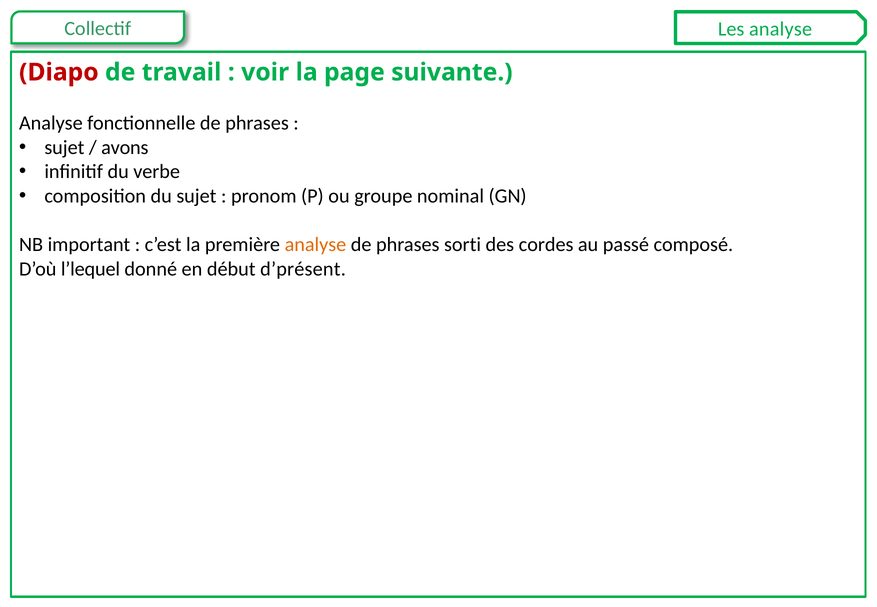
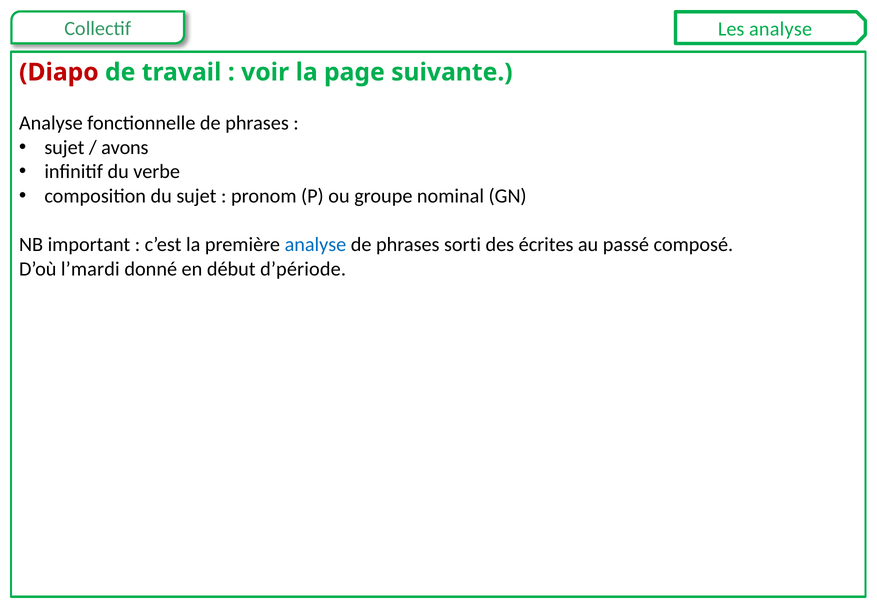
analyse at (315, 245) colour: orange -> blue
cordes: cordes -> écrites
l’lequel: l’lequel -> l’mardi
d’présent: d’présent -> d’période
